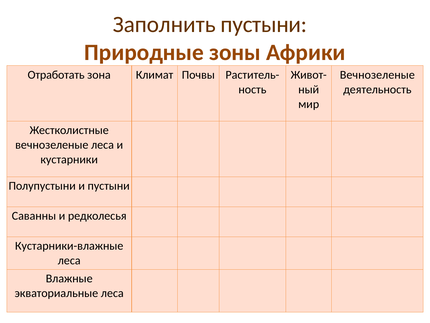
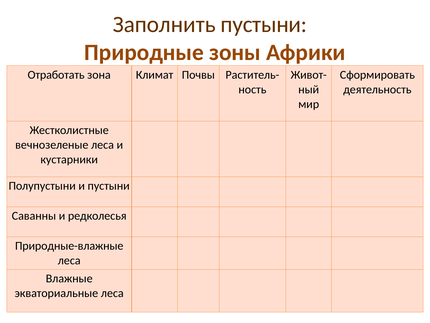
Вечнозеленые at (377, 75): Вечнозеленые -> Сформировать
Кустарники-влажные: Кустарники-влажные -> Природные-влажные
